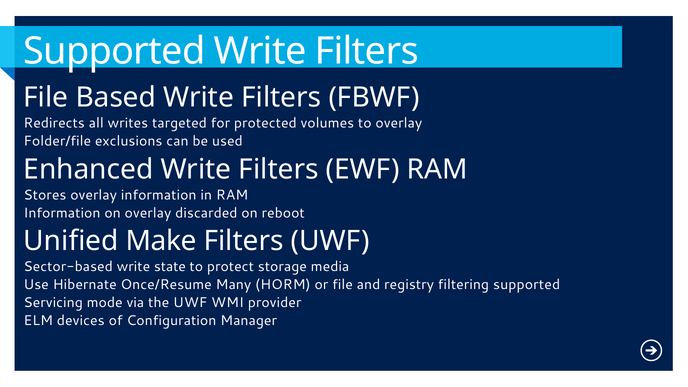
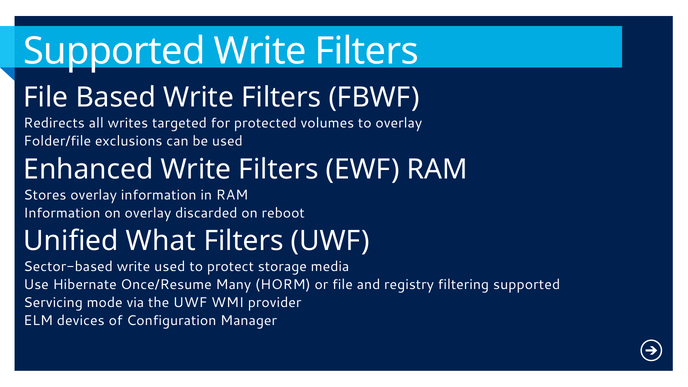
Make: Make -> What
write state: state -> used
